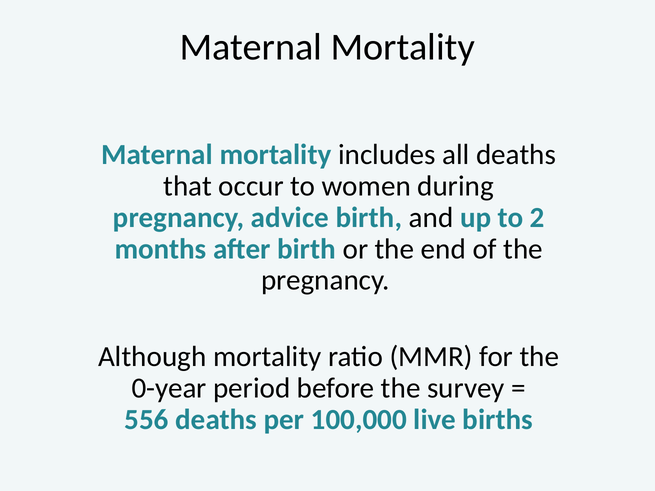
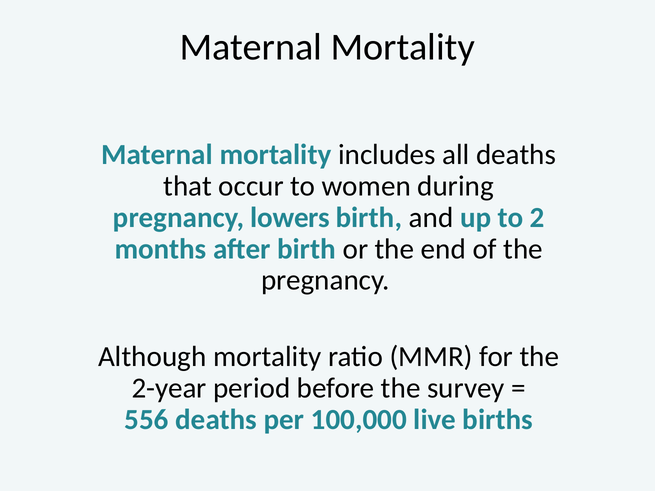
advice: advice -> lowers
0-year: 0-year -> 2-year
